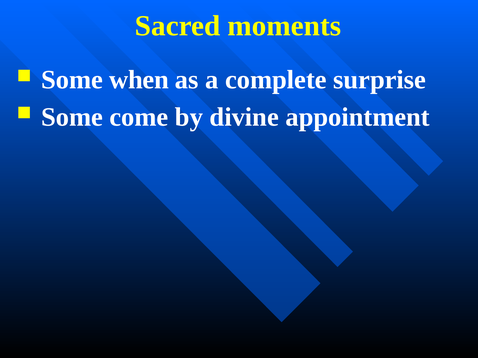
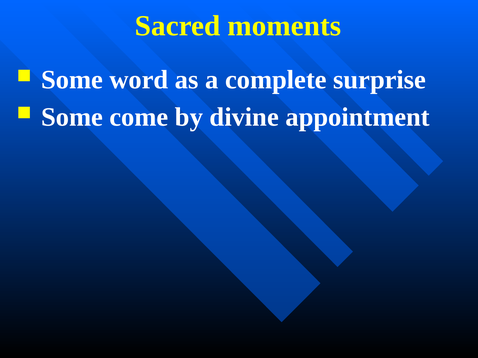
when: when -> word
